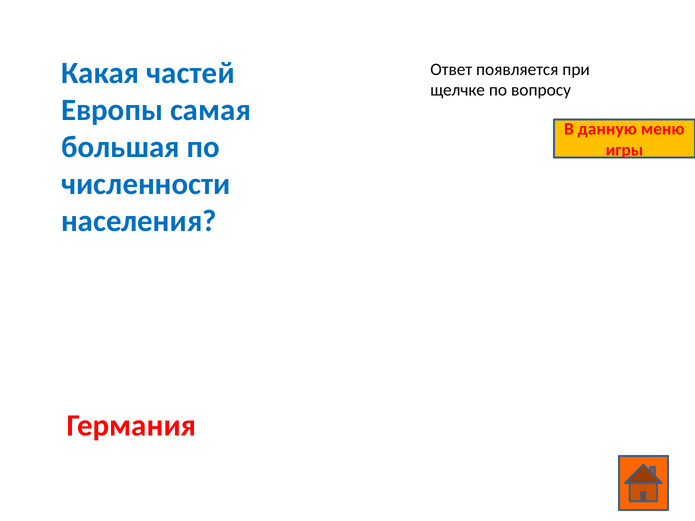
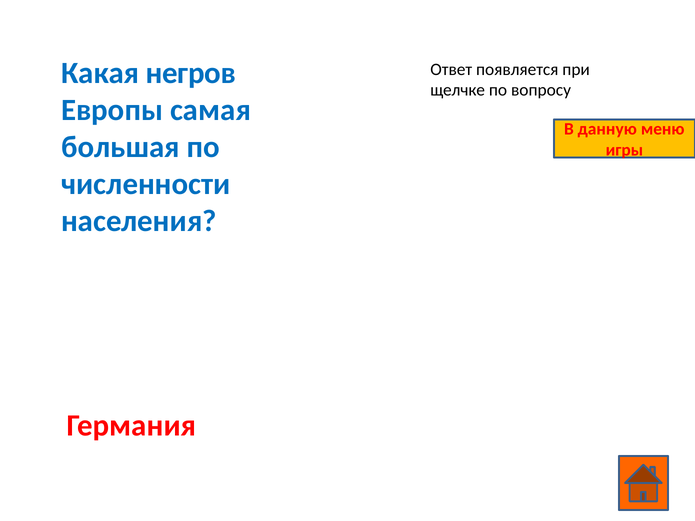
частей: частей -> негров
